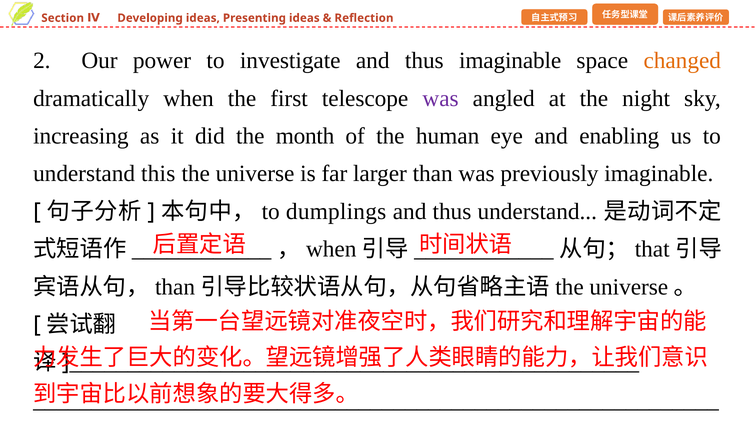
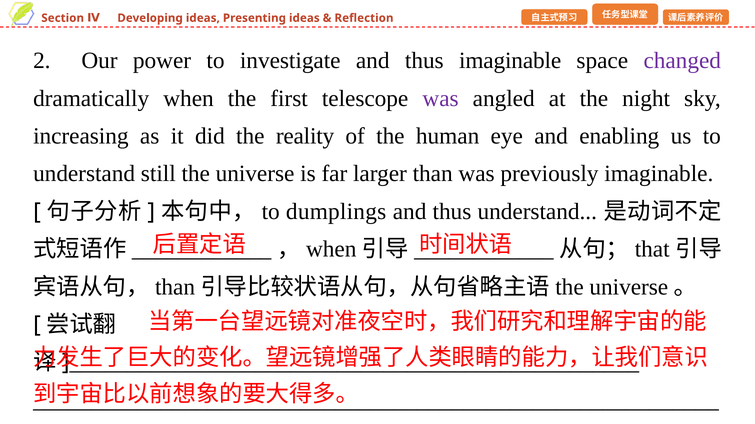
changed colour: orange -> purple
month: month -> reality
this: this -> still
